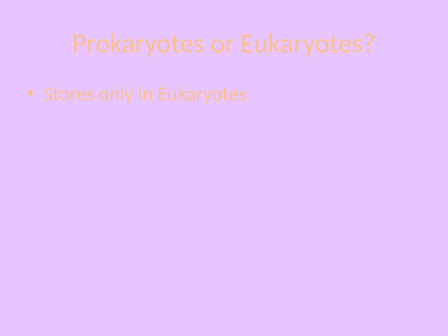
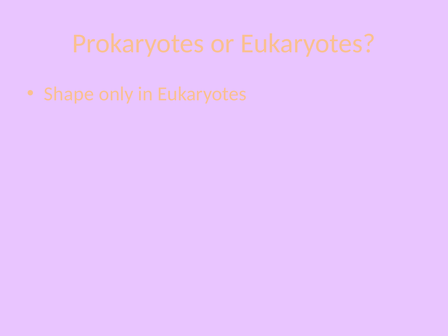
Stores: Stores -> Shape
